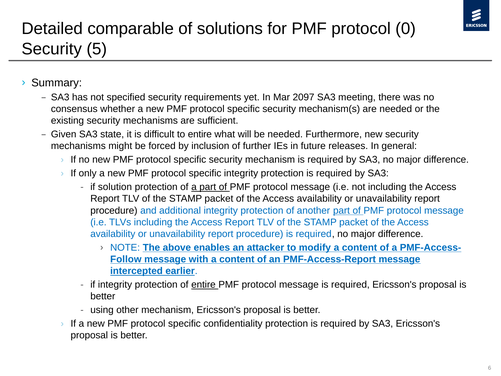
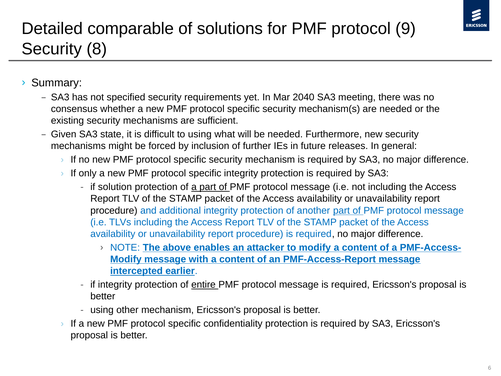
0: 0 -> 9
5: 5 -> 8
2097: 2097 -> 2040
to entire: entire -> using
Follow at (126, 259): Follow -> Modify
